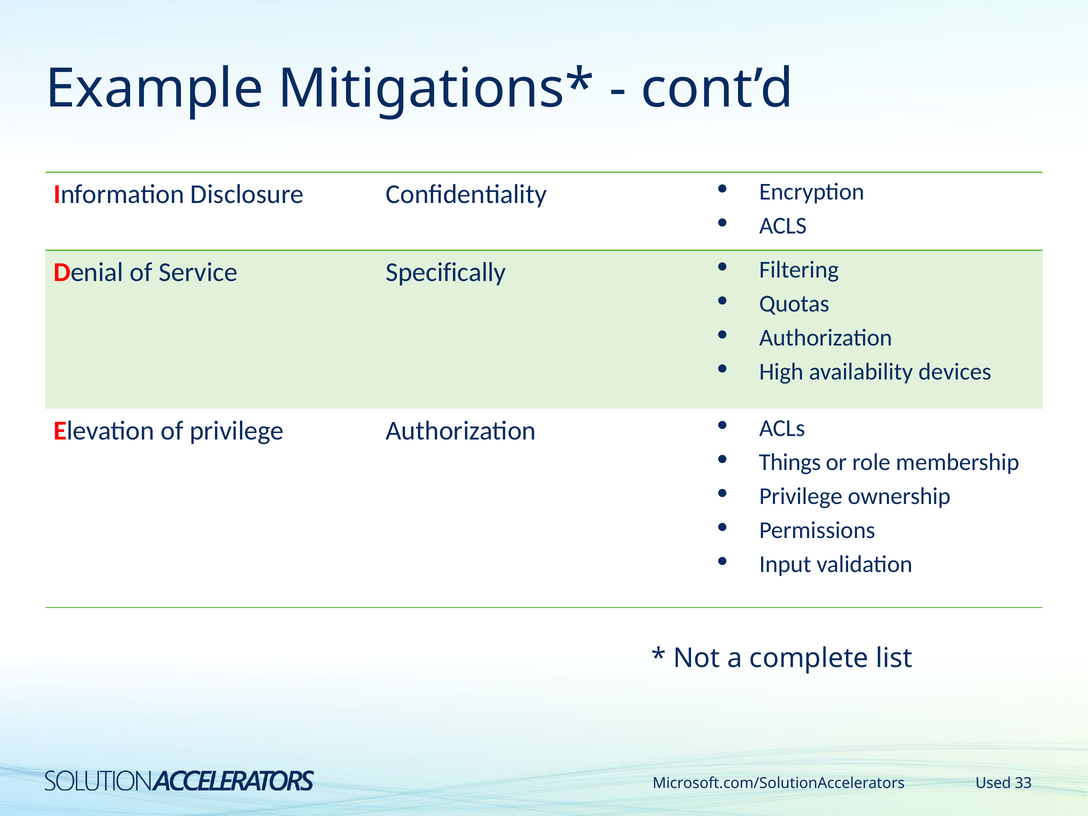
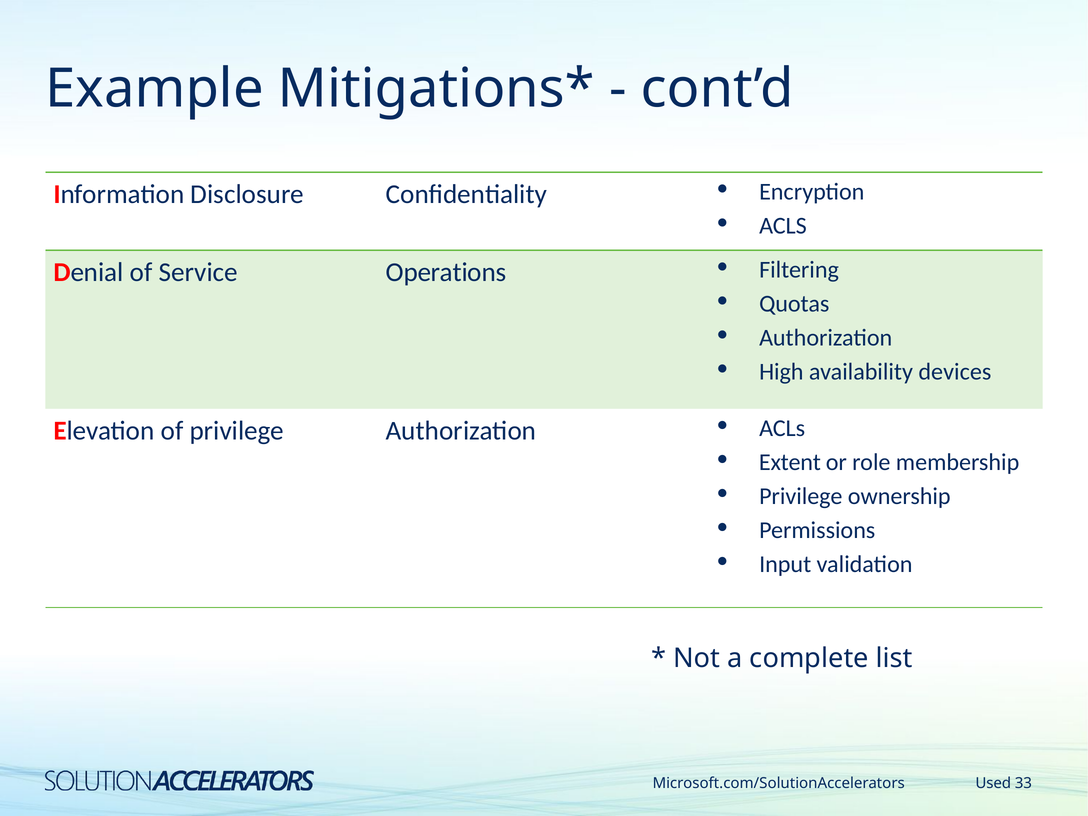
Specifically: Specifically -> Operations
Things: Things -> Extent
